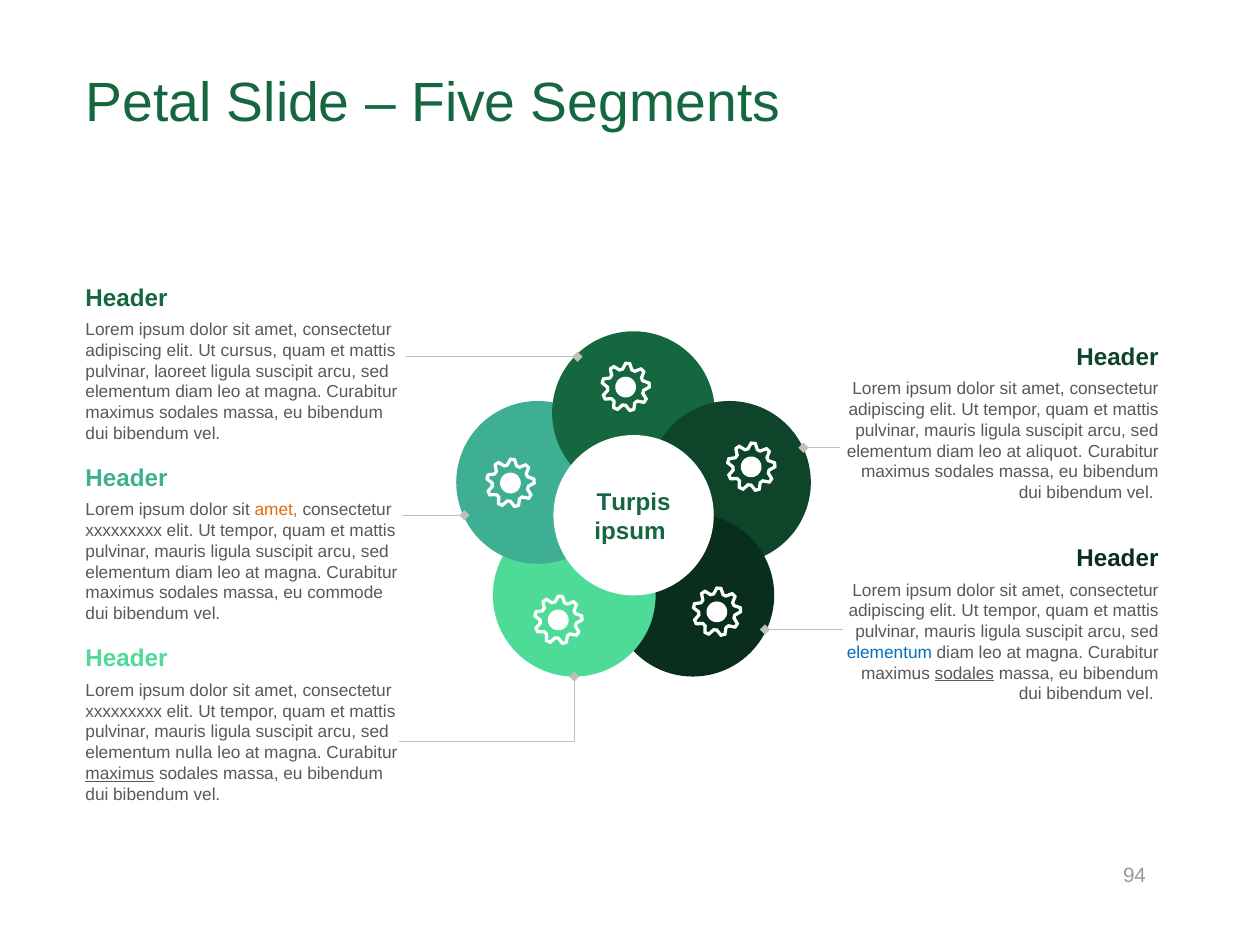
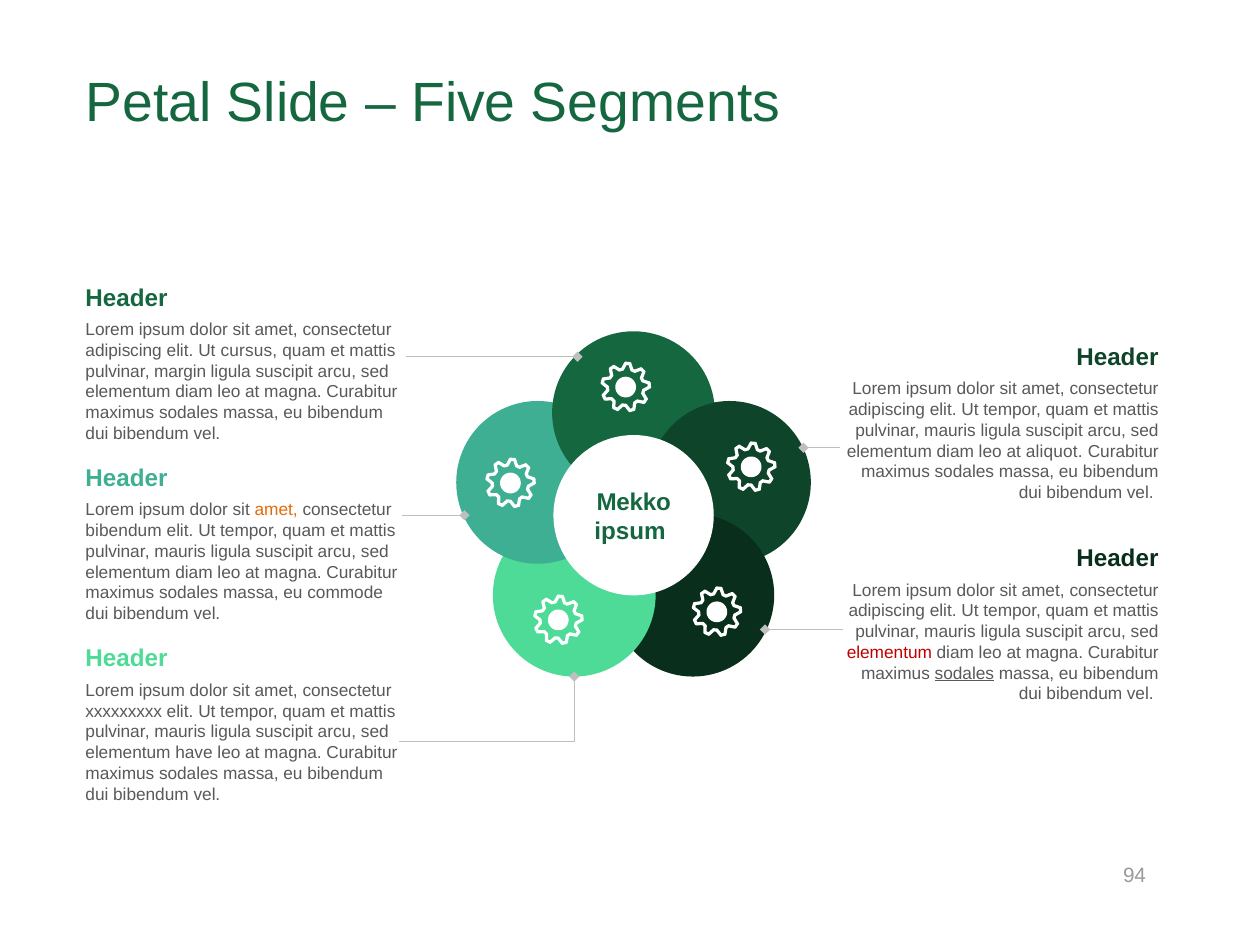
laoreet: laoreet -> margin
Turpis: Turpis -> Mekko
xxxxxxxxx at (124, 531): xxxxxxxxx -> bibendum
elementum at (889, 653) colour: blue -> red
nulla: nulla -> have
maximus at (120, 774) underline: present -> none
